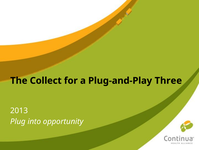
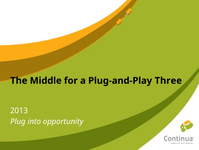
Collect: Collect -> Middle
